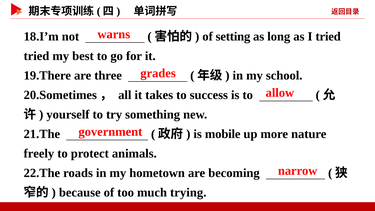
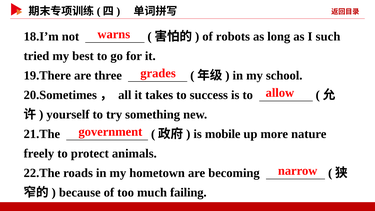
setting: setting -> robots
I tried: tried -> such
trying: trying -> failing
